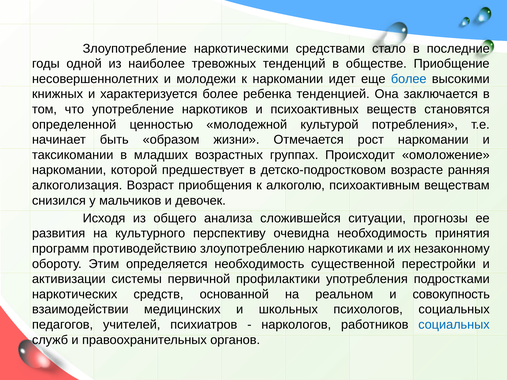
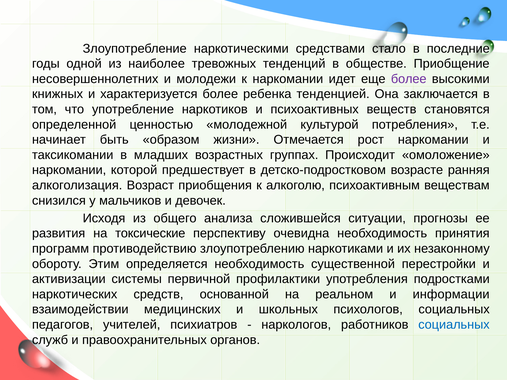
более at (409, 79) colour: blue -> purple
культурного: культурного -> токсические
совокупность: совокупность -> информации
